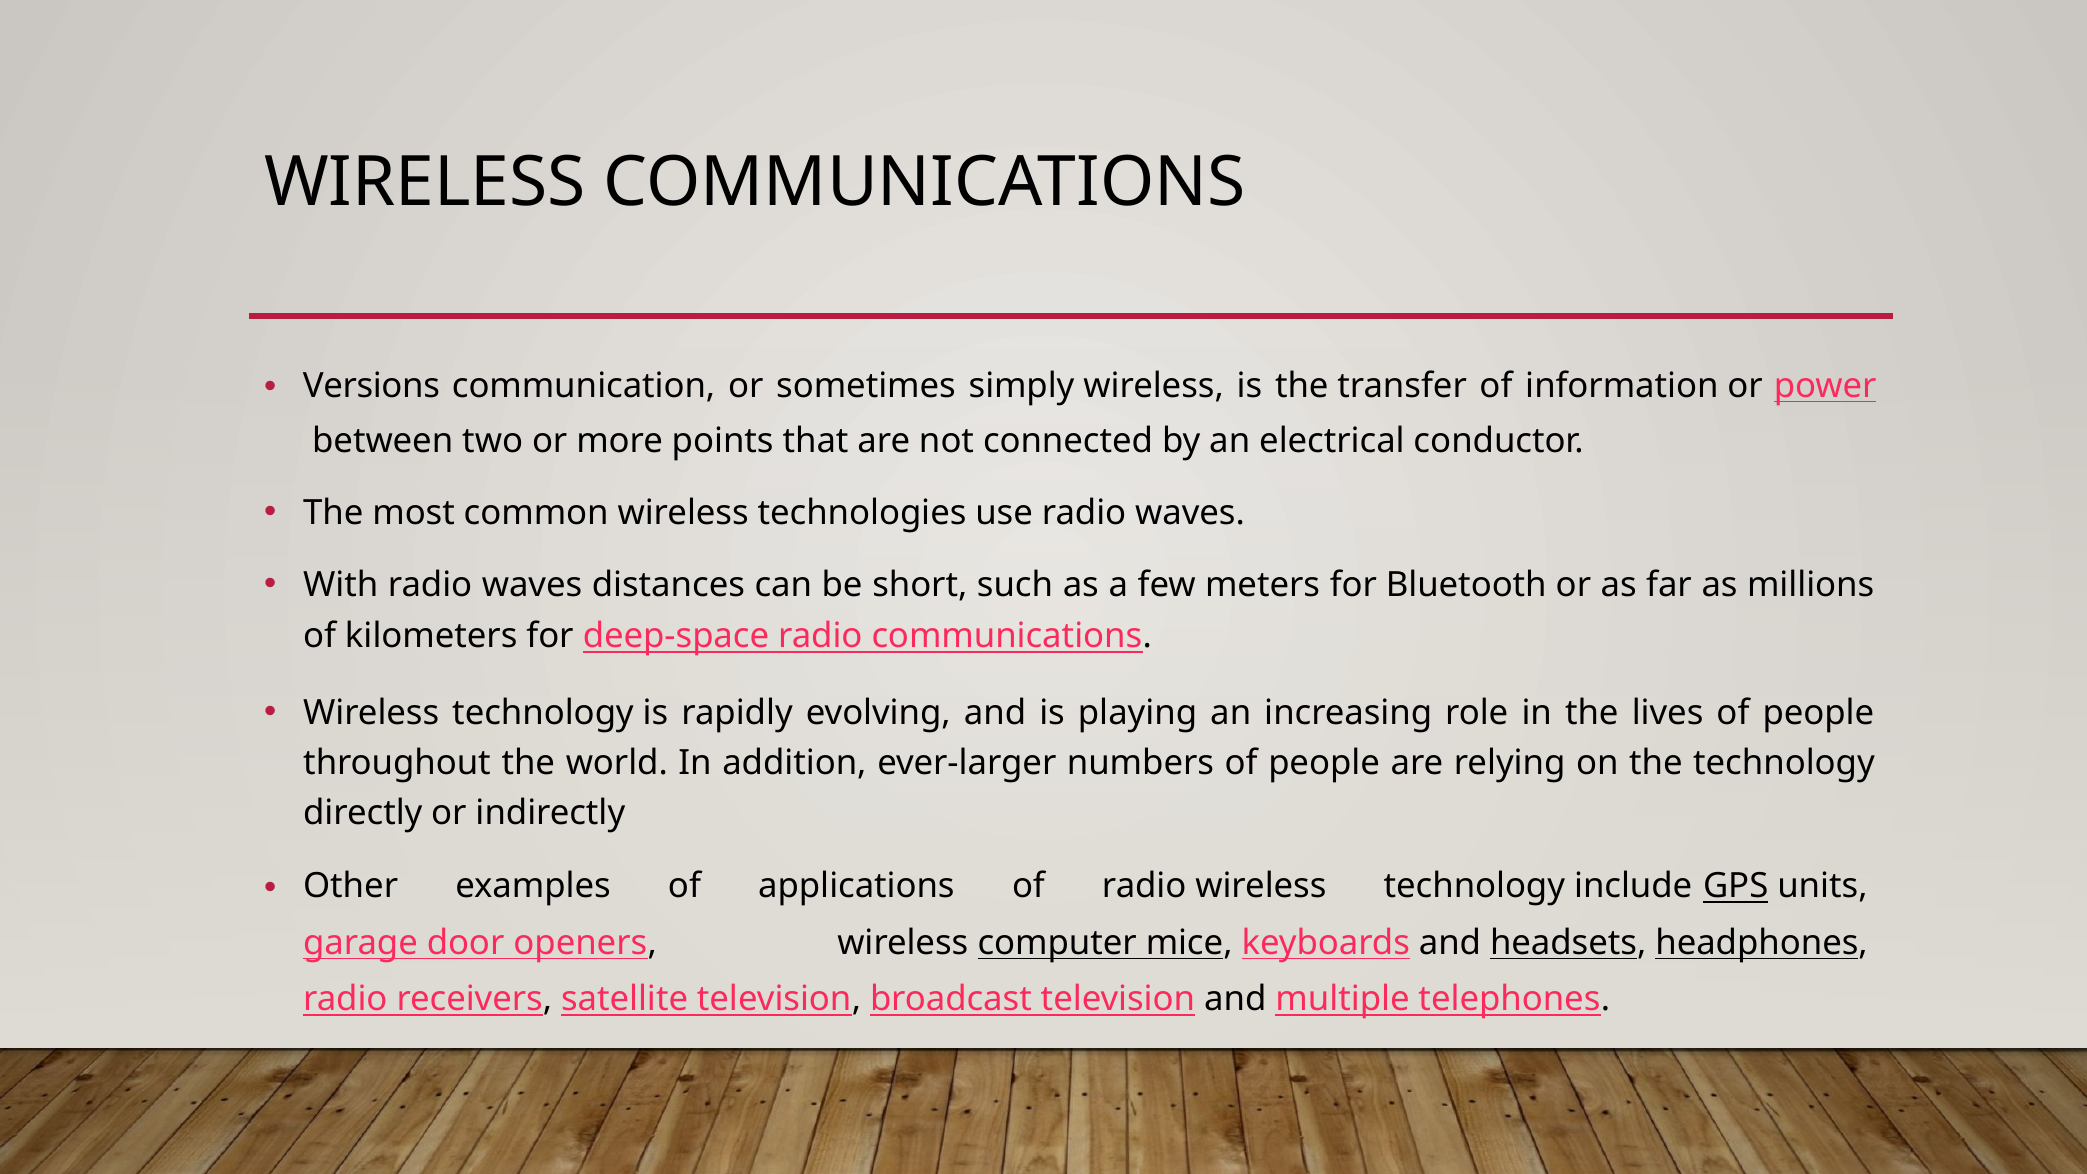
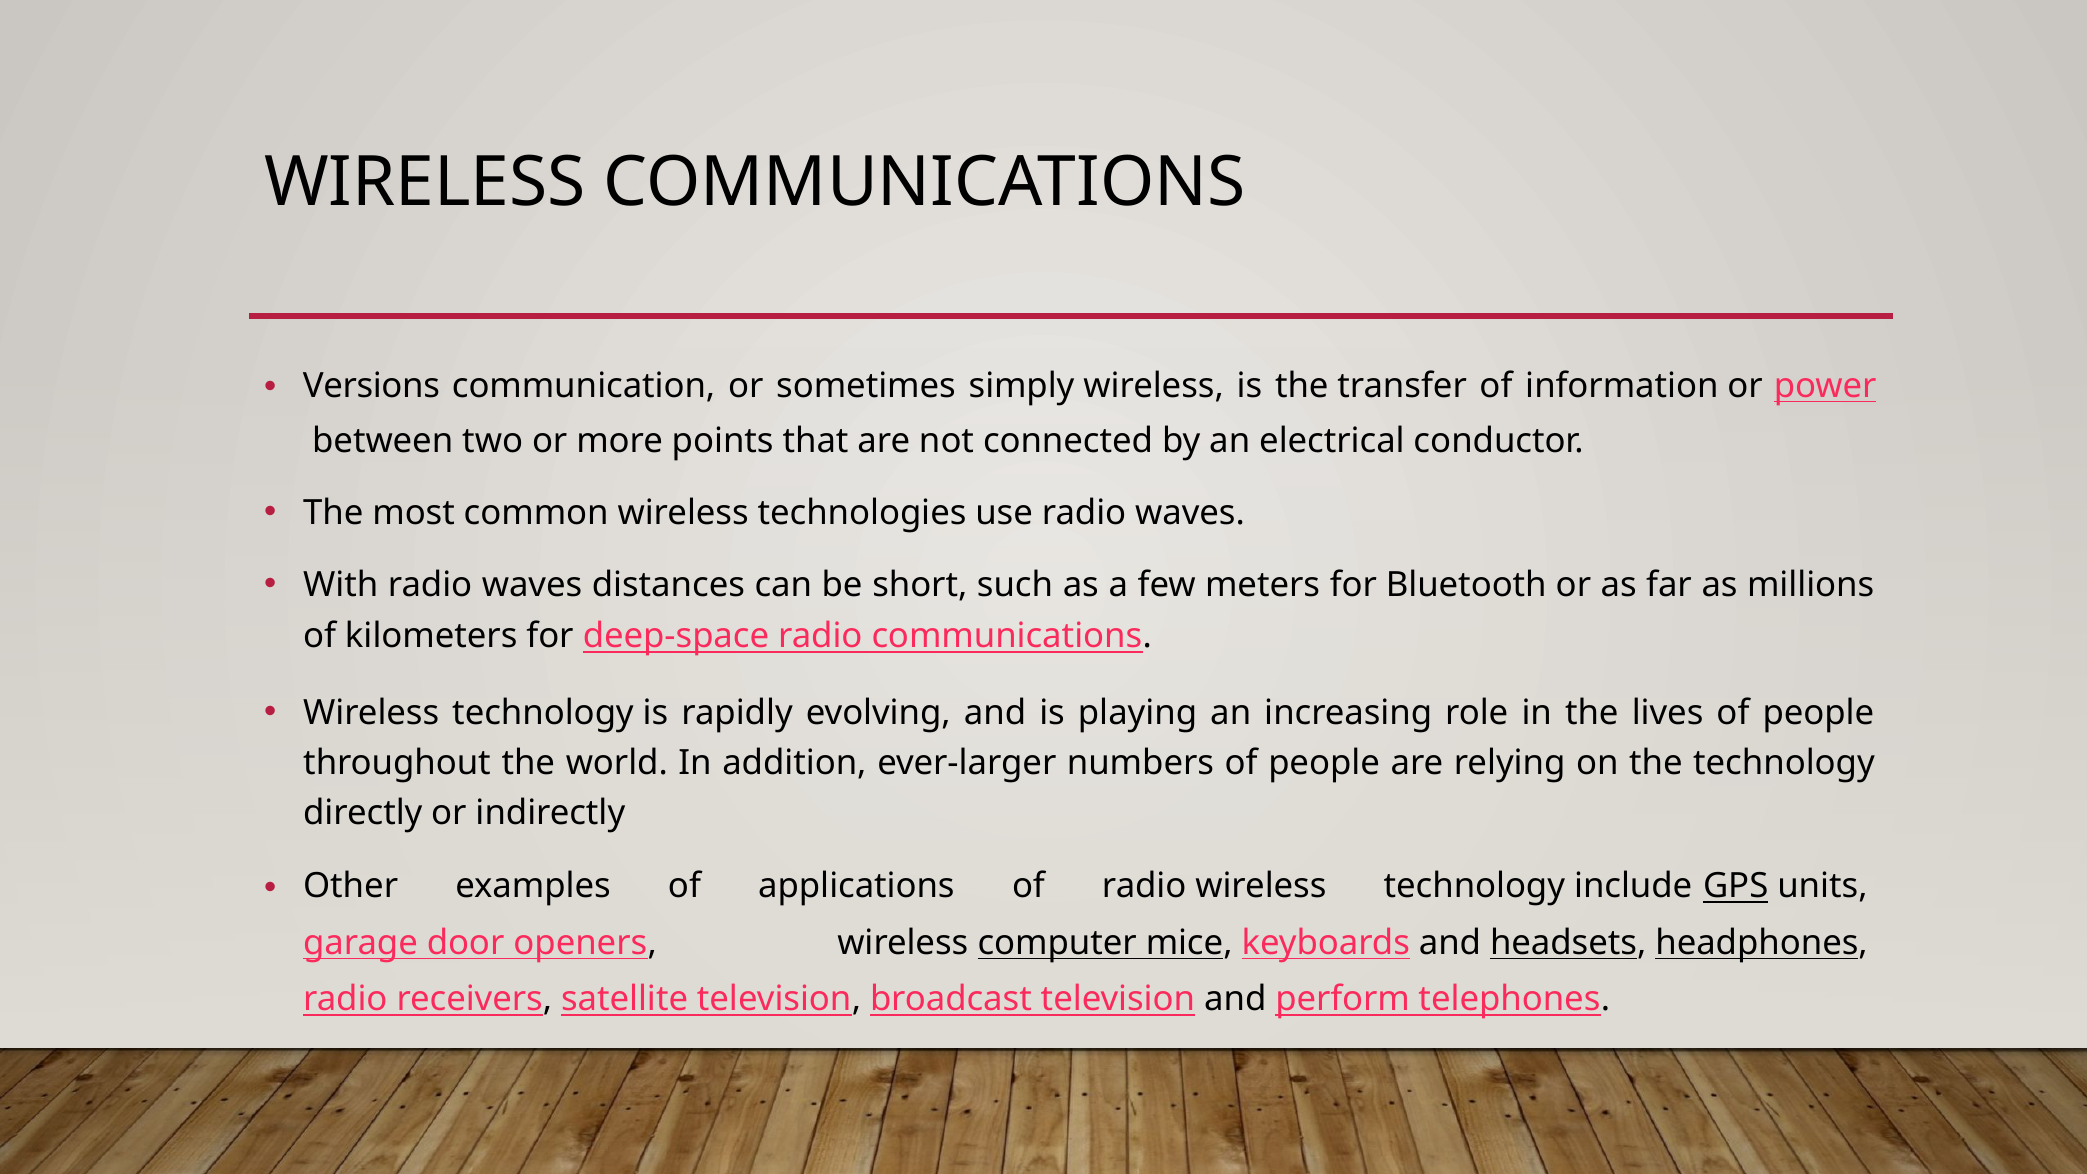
multiple: multiple -> perform
